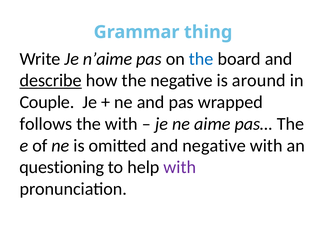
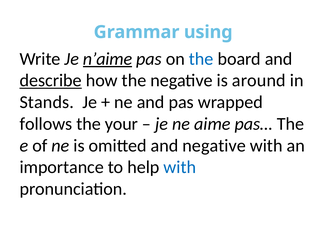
thing: thing -> using
n’aime underline: none -> present
Couple: Couple -> Stands
the with: with -> your
questioning: questioning -> importance
with at (180, 168) colour: purple -> blue
